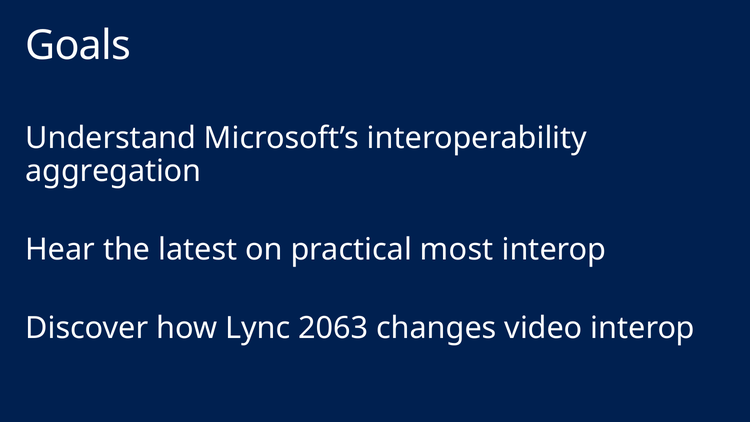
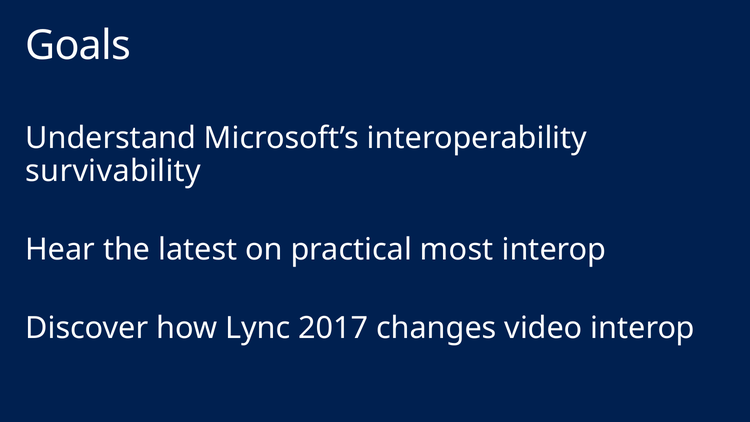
aggregation: aggregation -> survivability
2063: 2063 -> 2017
